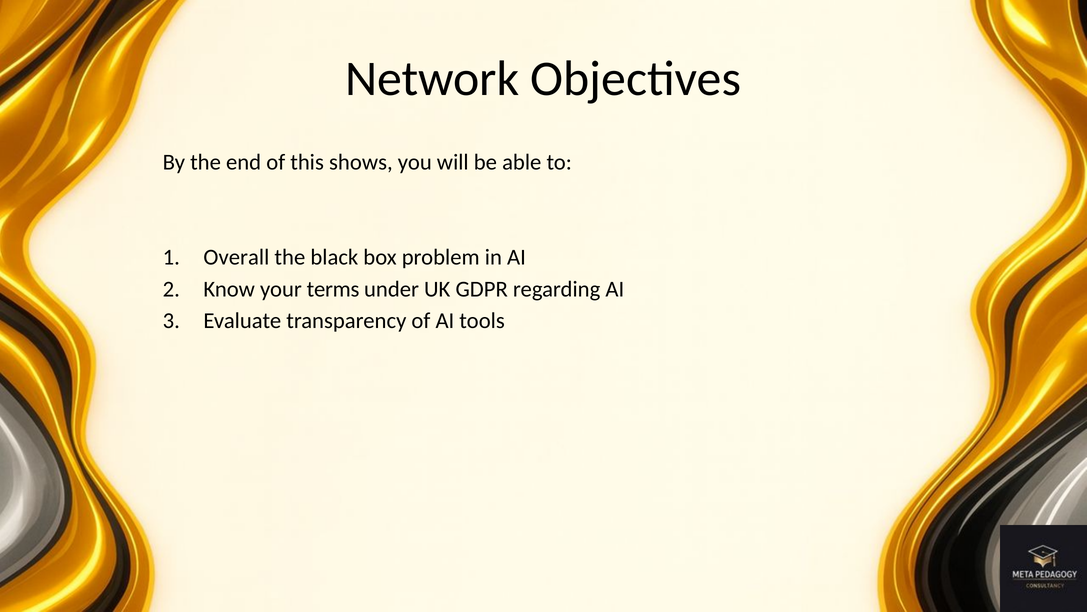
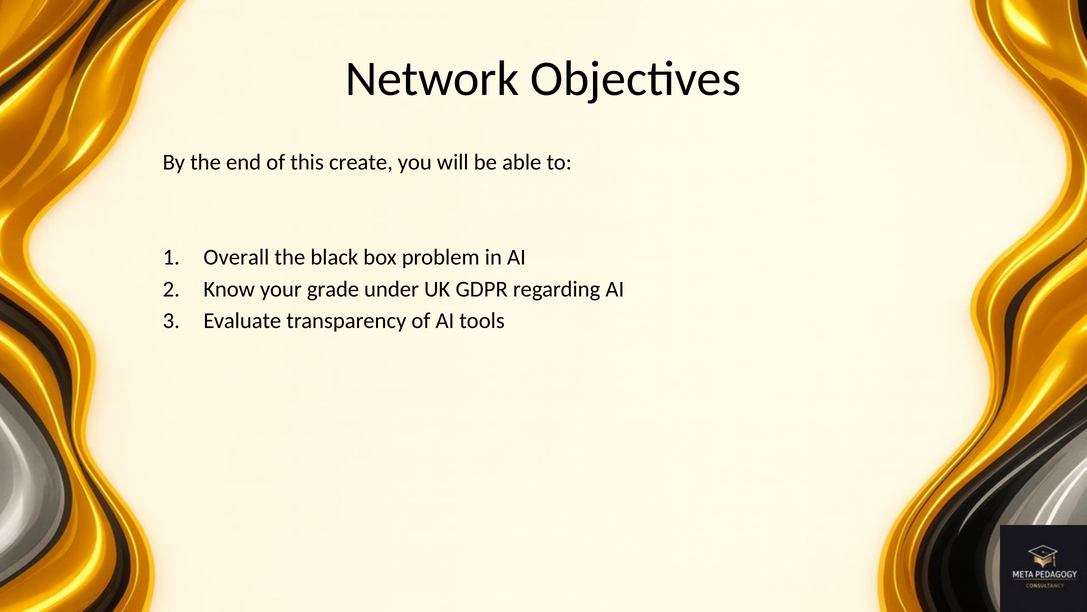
shows: shows -> create
terms: terms -> grade
